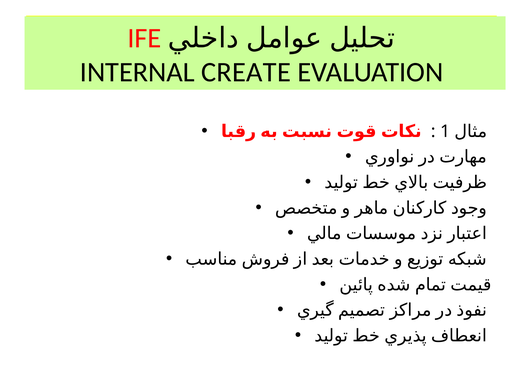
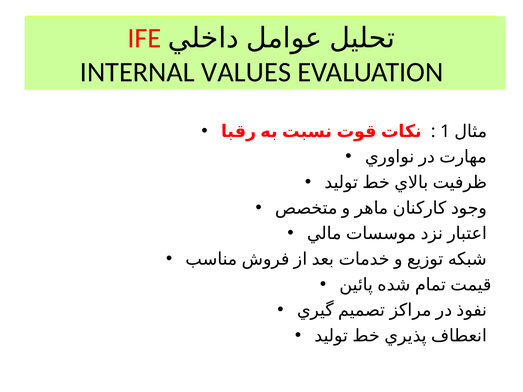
CREATE: CREATE -> VALUES
